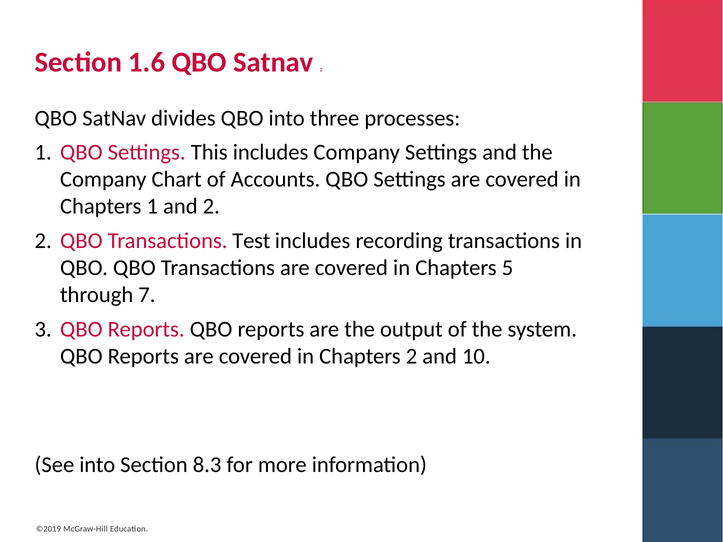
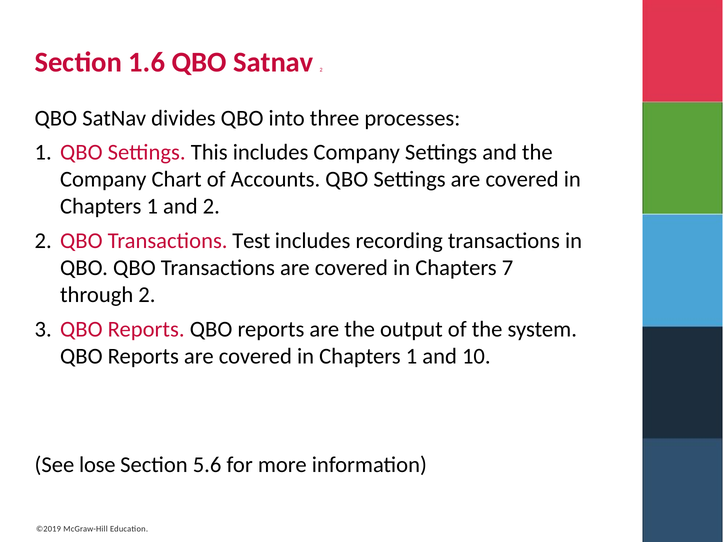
5: 5 -> 7
through 7: 7 -> 2
2 at (411, 356): 2 -> 1
See into: into -> lose
8.3: 8.3 -> 5.6
